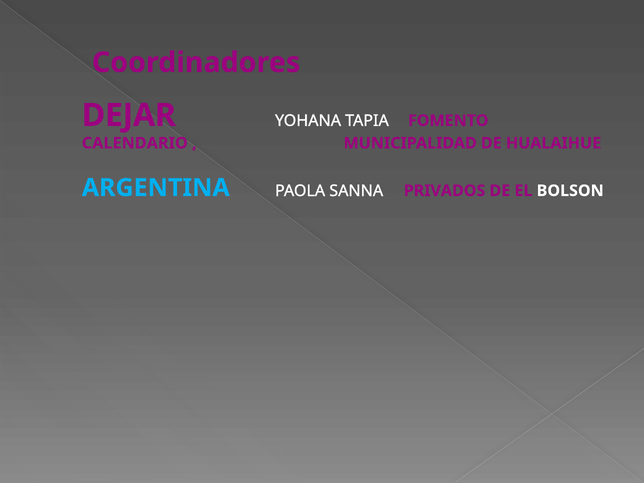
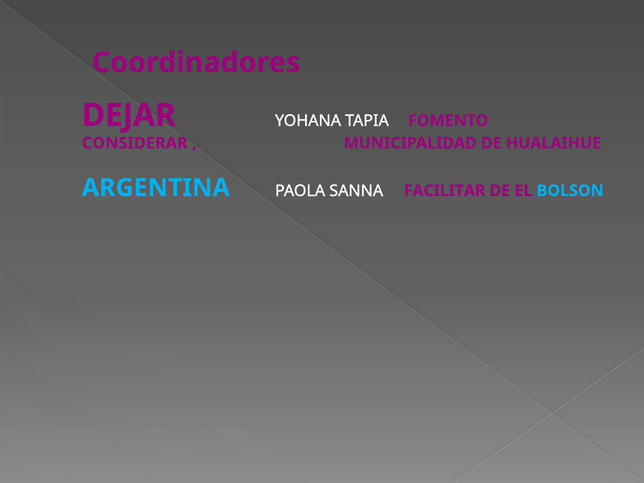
CALENDARIO: CALENDARIO -> CONSIDERAR
PRIVADOS: PRIVADOS -> FACILITAR
BOLSON colour: white -> light blue
